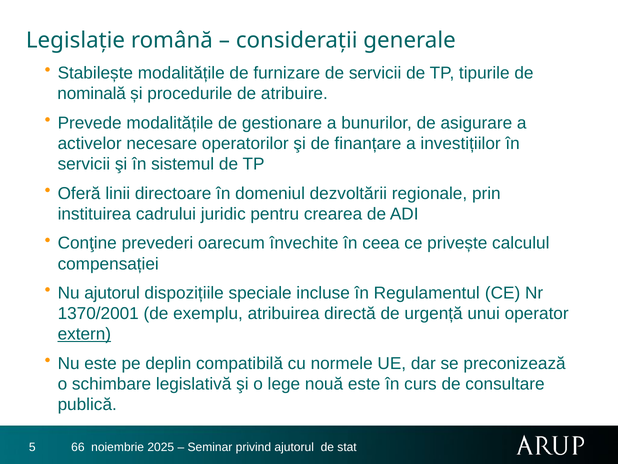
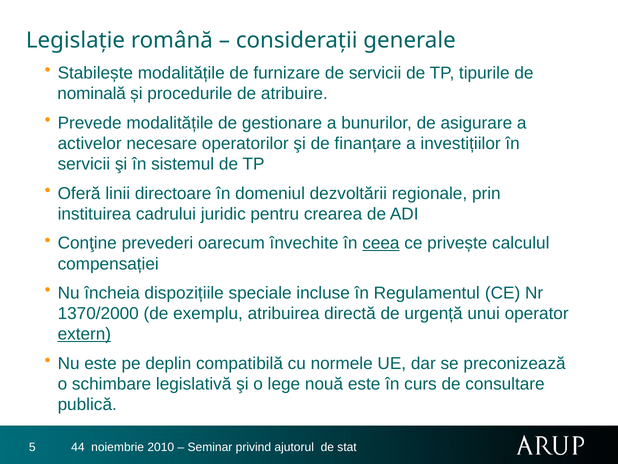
ceea underline: none -> present
Nu ajutorul: ajutorul -> încheia
1370/2001: 1370/2001 -> 1370/2000
66: 66 -> 44
2025: 2025 -> 2010
